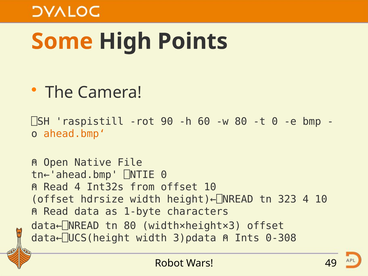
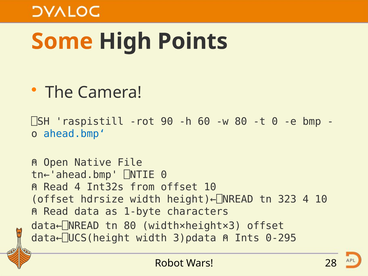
ahead.bmp‘ colour: orange -> blue
0-308: 0-308 -> 0-295
49: 49 -> 28
